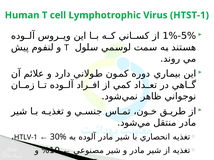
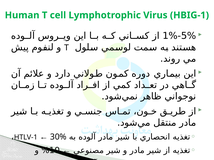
HTST-1: HTST-1 -> HBIG-1
